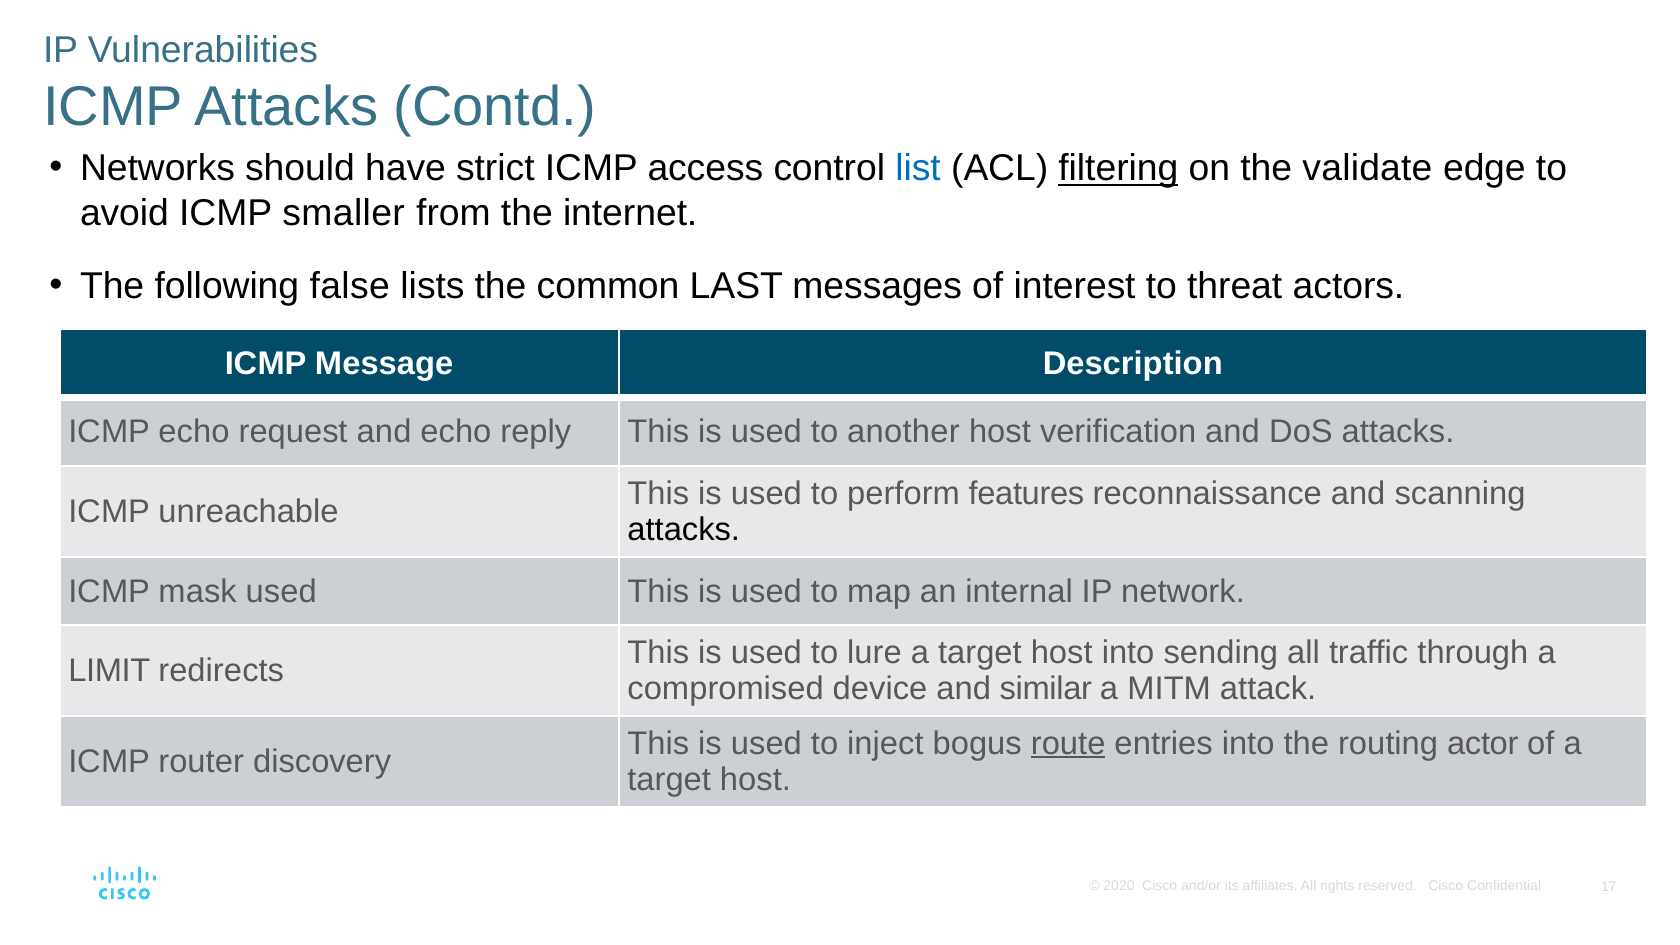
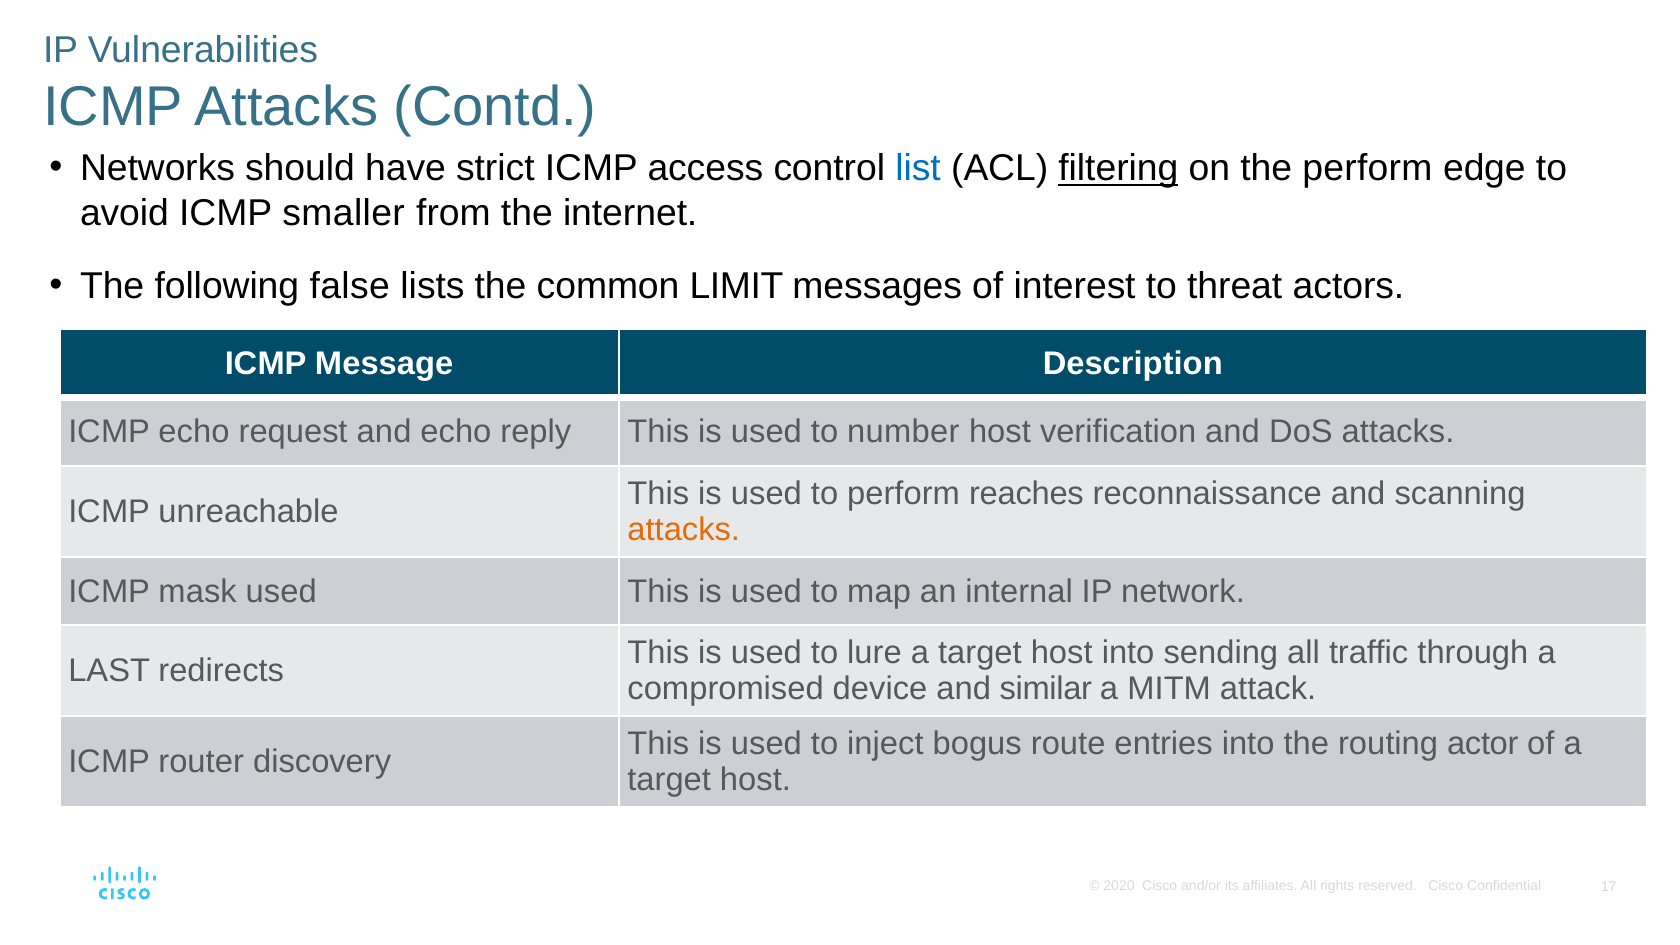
the validate: validate -> perform
LAST: LAST -> LIMIT
another: another -> number
features: features -> reaches
attacks at (684, 530) colour: black -> orange
LIMIT: LIMIT -> LAST
route underline: present -> none
